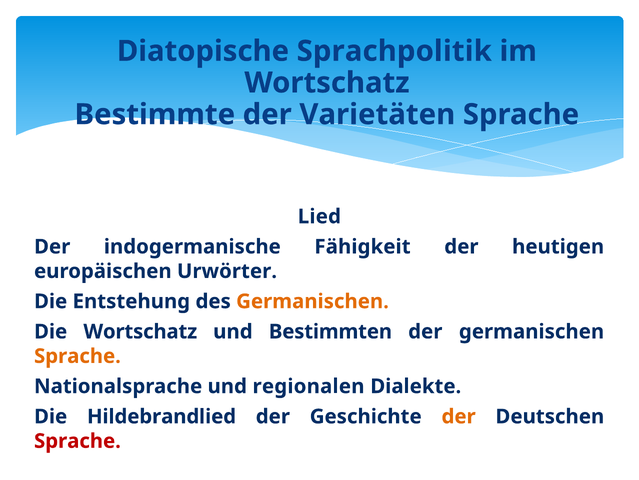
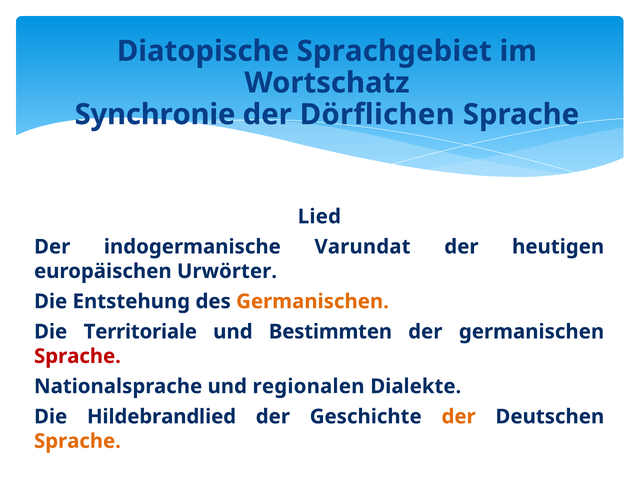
Sprachpolitik: Sprachpolitik -> Sprachgebiet
Bestimmte: Bestimmte -> Synchronie
Varietäten: Varietäten -> Dörflichen
Fähigkeit: Fähigkeit -> Varundat
Die Wortschatz: Wortschatz -> Territoriale
Sprache at (77, 356) colour: orange -> red
Sprache at (77, 440) colour: red -> orange
